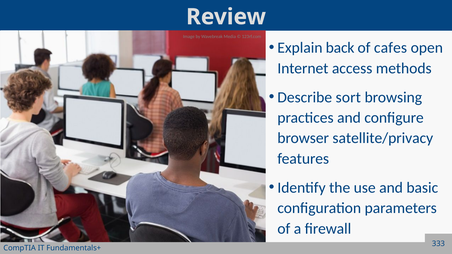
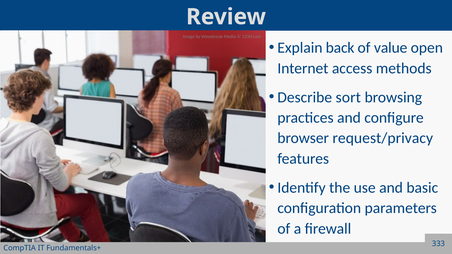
cafes: cafes -> value
satellite/privacy: satellite/privacy -> request/privacy
